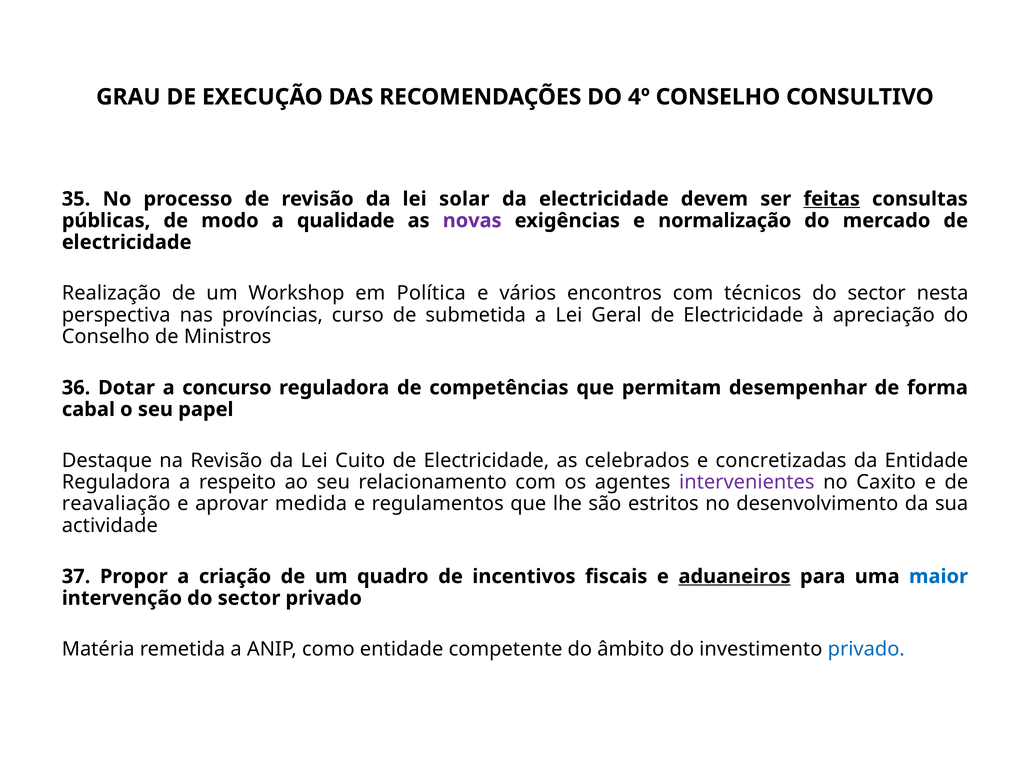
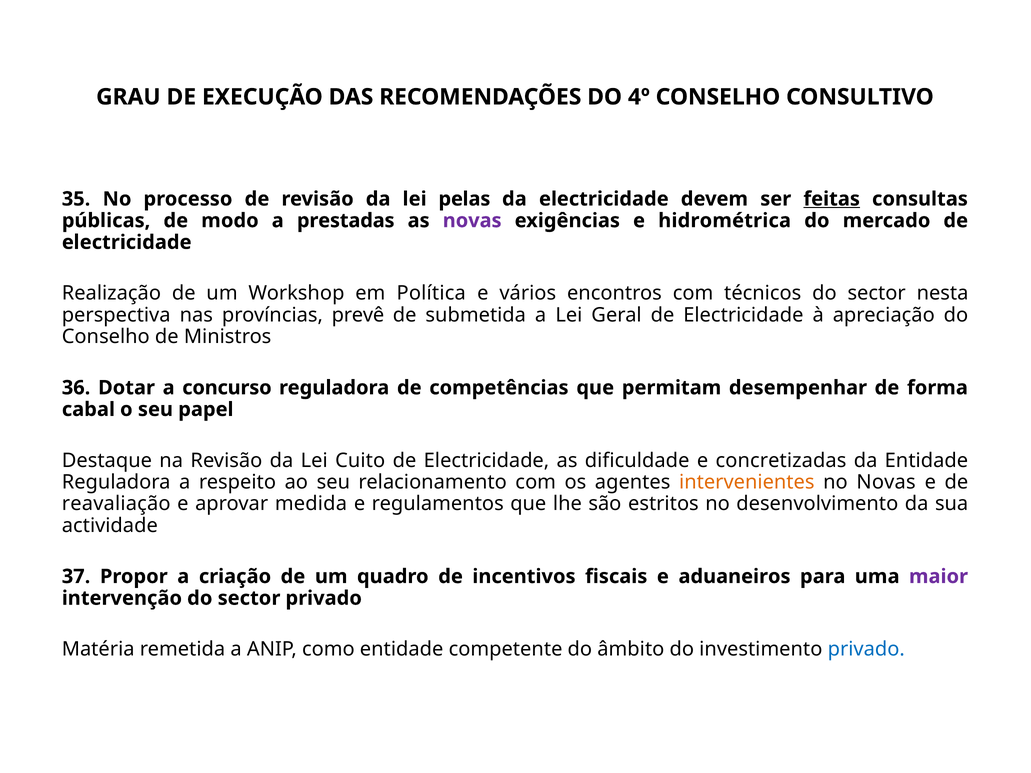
solar: solar -> pelas
qualidade: qualidade -> prestadas
normalização: normalização -> hidrométrica
curso: curso -> prevê
celebrados: celebrados -> dificuldade
intervenientes colour: purple -> orange
no Caxito: Caxito -> Novas
aduaneiros underline: present -> none
maior colour: blue -> purple
